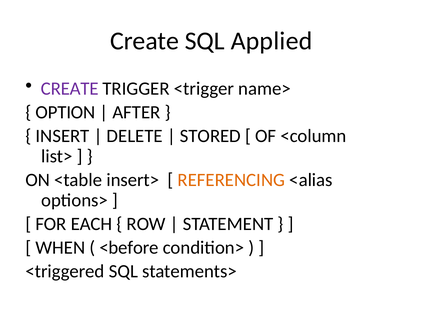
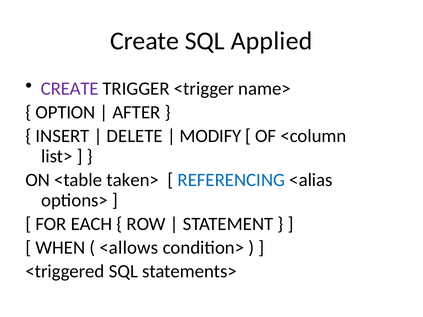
STORED: STORED -> MODIFY
insert>: insert> -> taken>
REFERENCING colour: orange -> blue
<before: <before -> <allows
